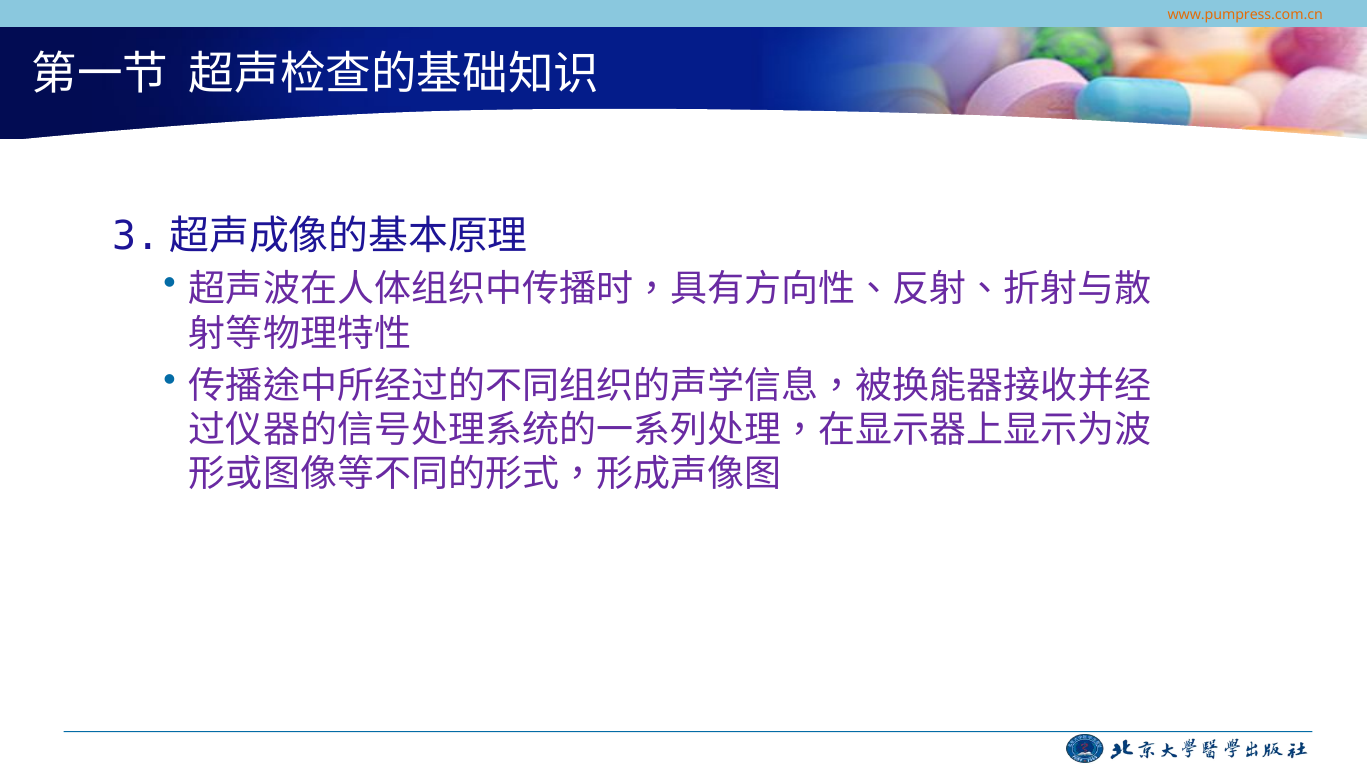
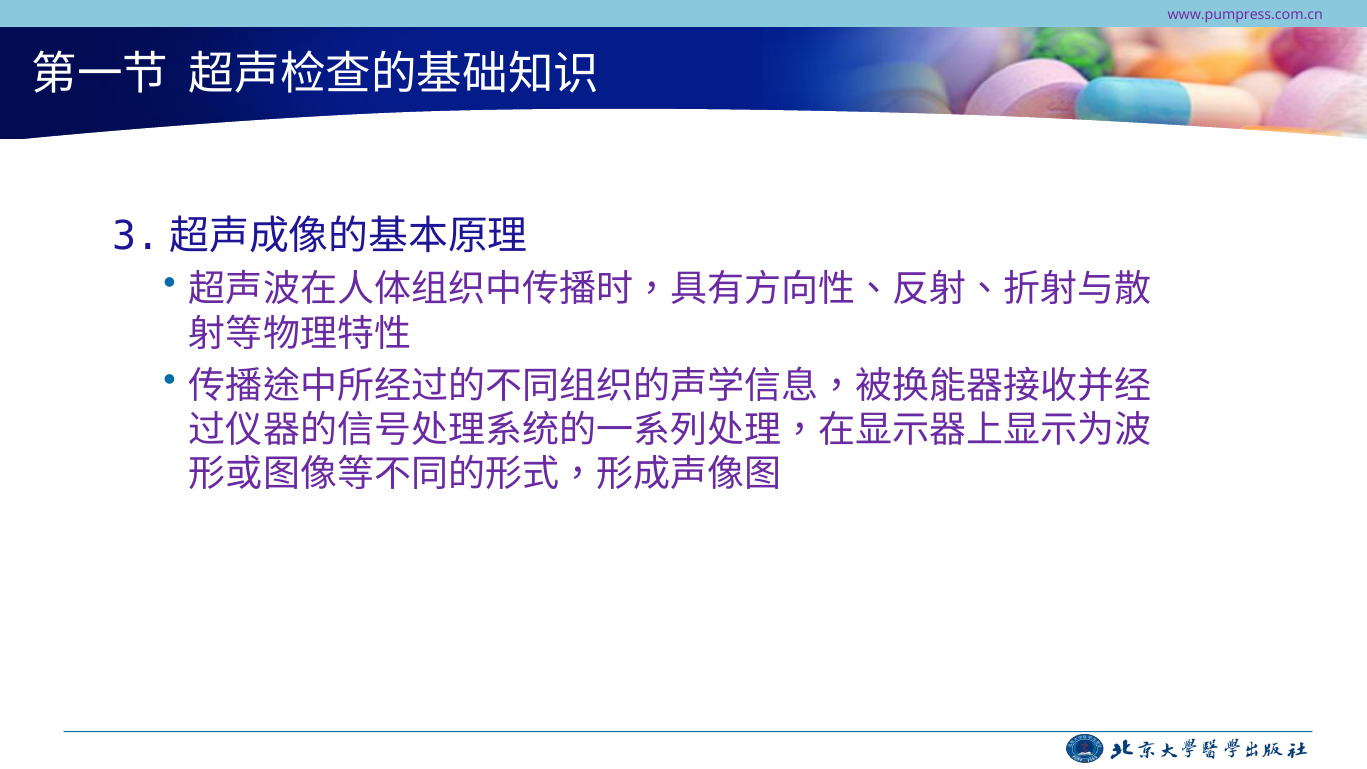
www.pumpress.com.cn colour: orange -> purple
